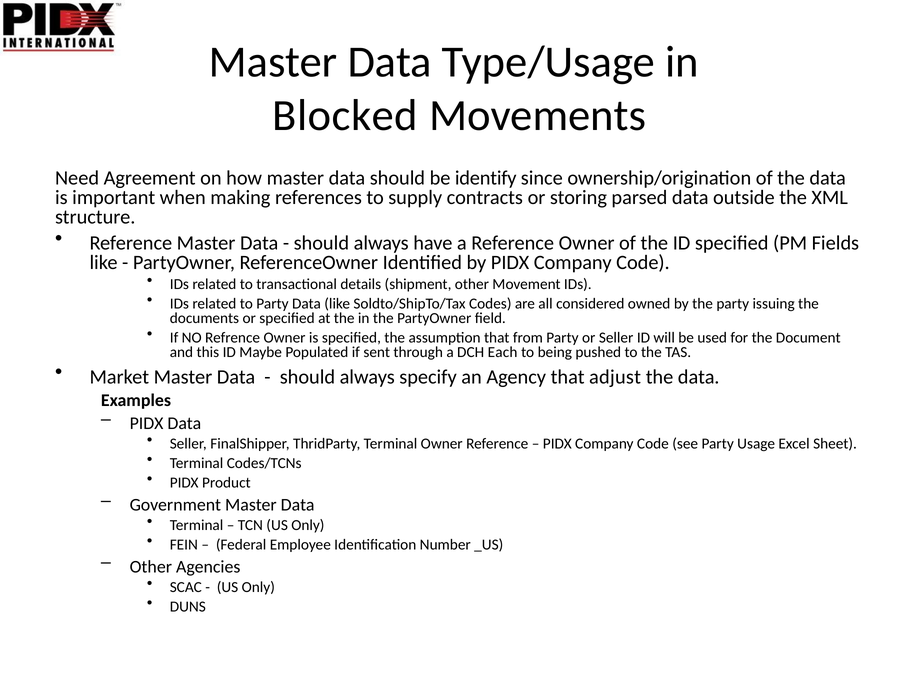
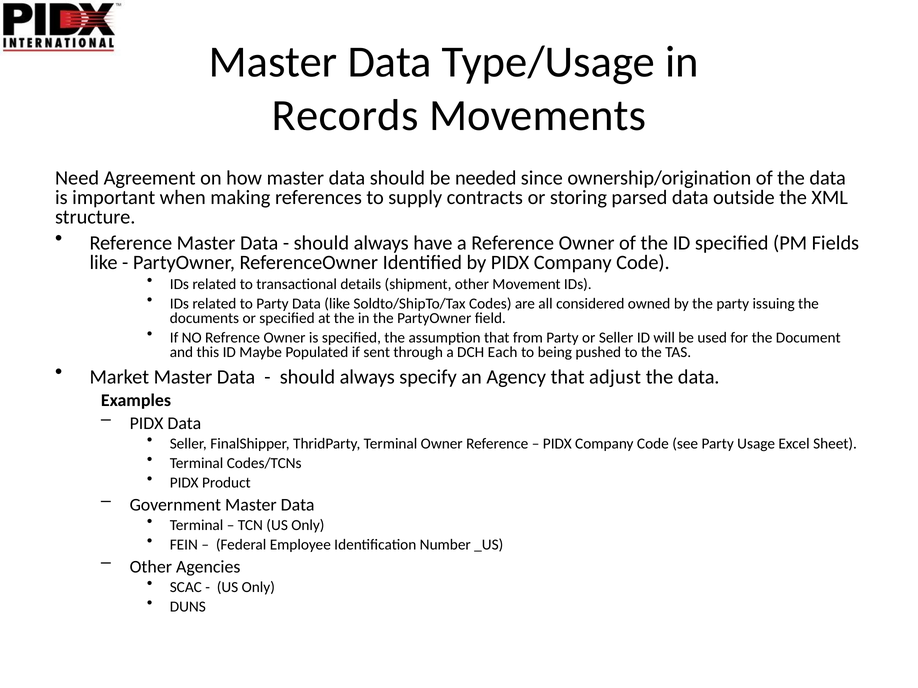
Blocked: Blocked -> Records
identify: identify -> needed
